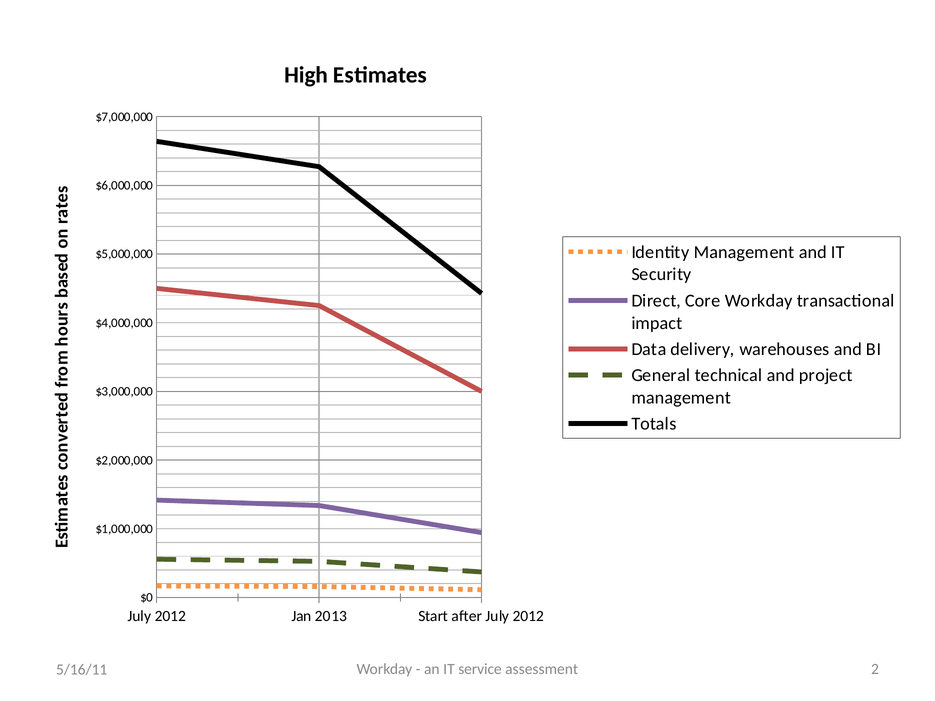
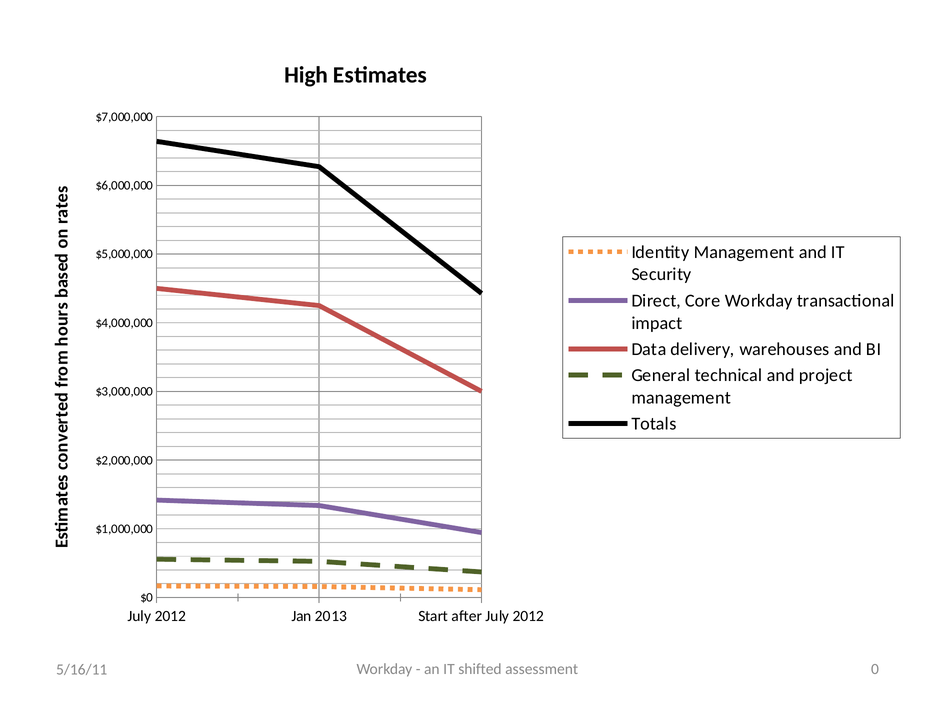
service: service -> shifted
2: 2 -> 0
